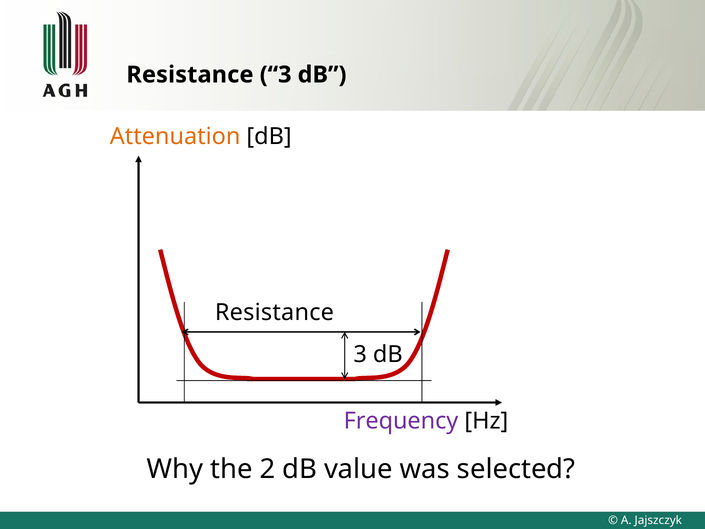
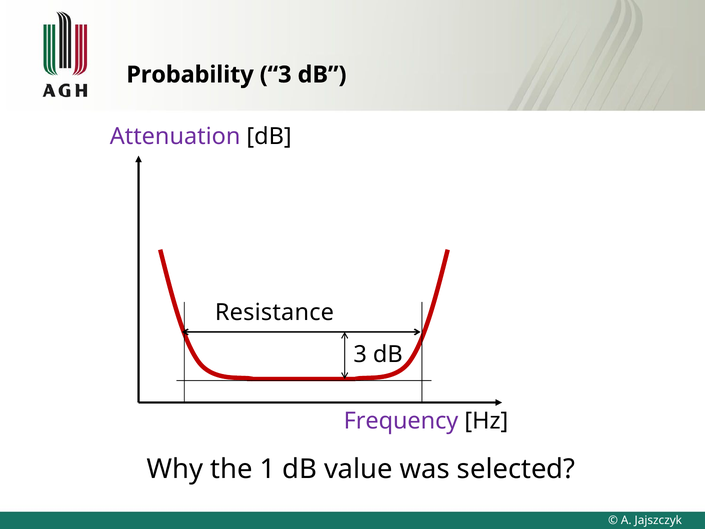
Resistance at (190, 75): Resistance -> Probability
Attenuation colour: orange -> purple
2: 2 -> 1
